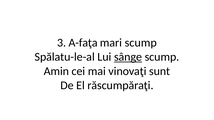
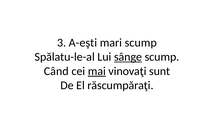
A-faţa: A-faţa -> A-eşti
Amin: Amin -> Când
mai underline: none -> present
